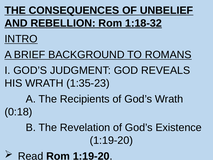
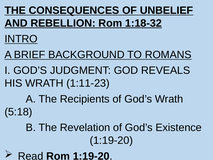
1:35-23: 1:35-23 -> 1:11-23
0:18: 0:18 -> 5:18
